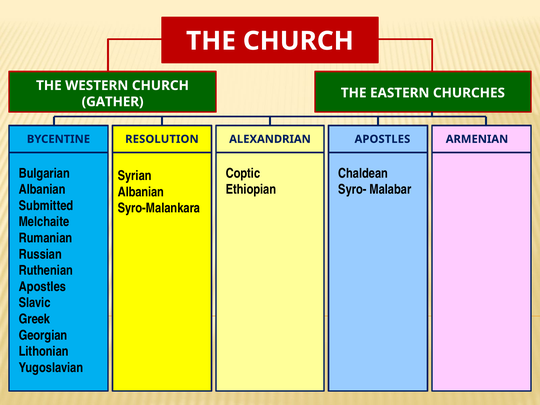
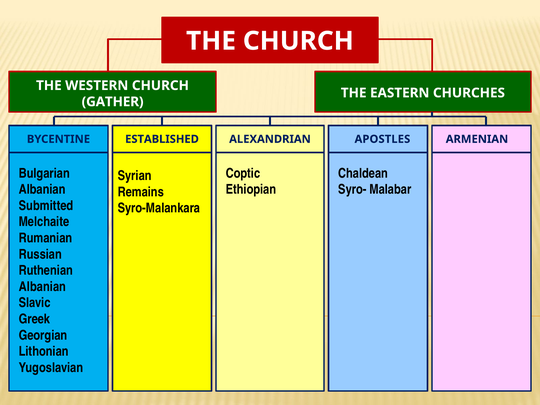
RESOLUTION: RESOLUTION -> ESTABLISHED
Albanian at (141, 192): Albanian -> Remains
Apostles at (42, 287): Apostles -> Albanian
